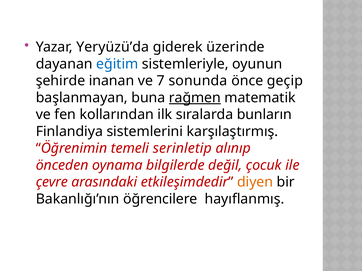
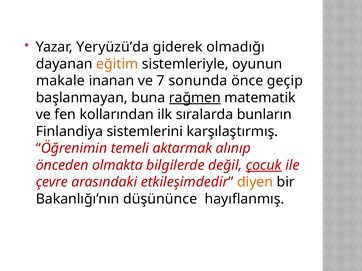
üzerinde: üzerinde -> olmadığı
eğitim colour: blue -> orange
şehirde: şehirde -> makale
serinletip: serinletip -> aktarmak
oynama: oynama -> olmakta
çocuk underline: none -> present
öğrencilere: öğrencilere -> düşününce
